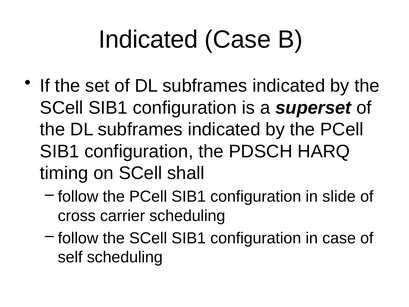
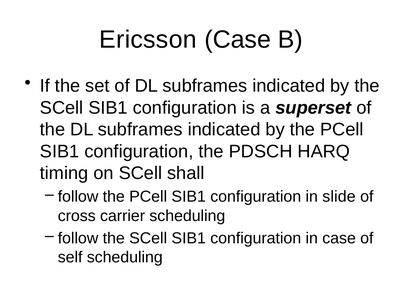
Indicated at (148, 40): Indicated -> Ericsson
